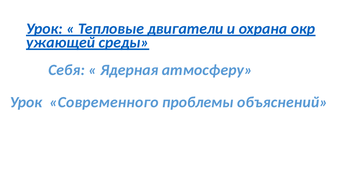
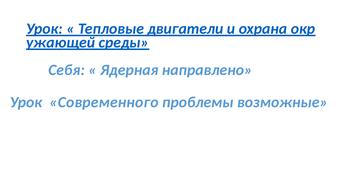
атмосферу: атмосферу -> направлено
объяснений: объяснений -> возможные
